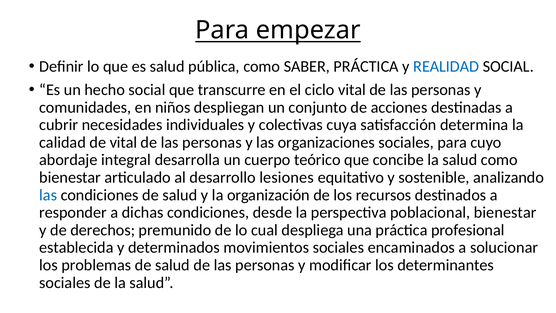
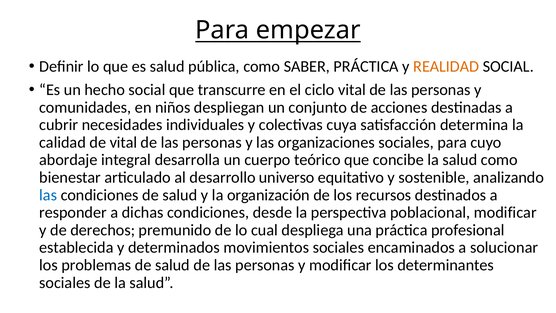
REALIDAD colour: blue -> orange
lesiones: lesiones -> universo
poblacional bienestar: bienestar -> modificar
